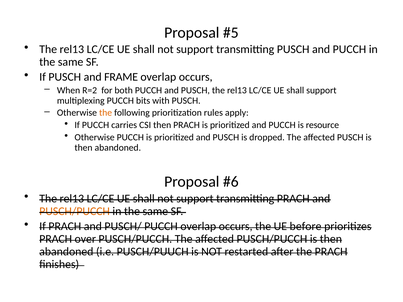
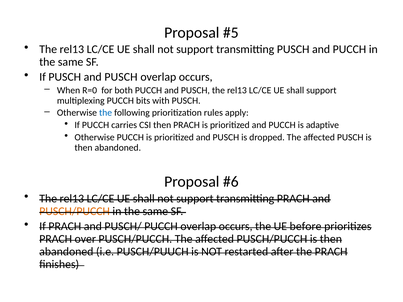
PUSCH and FRAME: FRAME -> PUSCH
R=2: R=2 -> R=0
the at (106, 113) colour: orange -> blue
resource: resource -> adaptive
